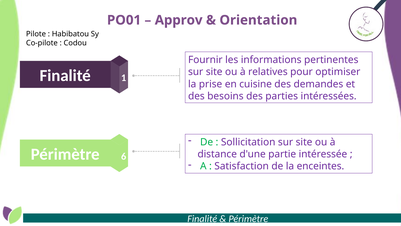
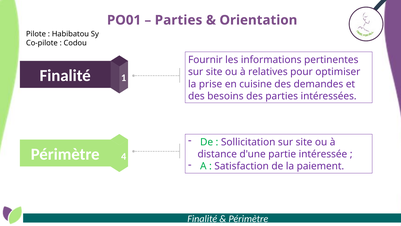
Approv at (179, 20): Approv -> Parties
6: 6 -> 4
enceintes: enceintes -> paiement
